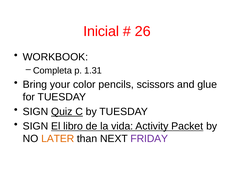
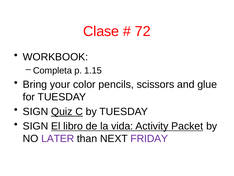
Inicial: Inicial -> Clase
26: 26 -> 72
1.31: 1.31 -> 1.15
LATER colour: orange -> purple
